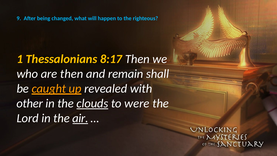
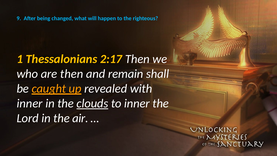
8:17: 8:17 -> 2:17
other at (30, 103): other -> inner
to were: were -> inner
air underline: present -> none
